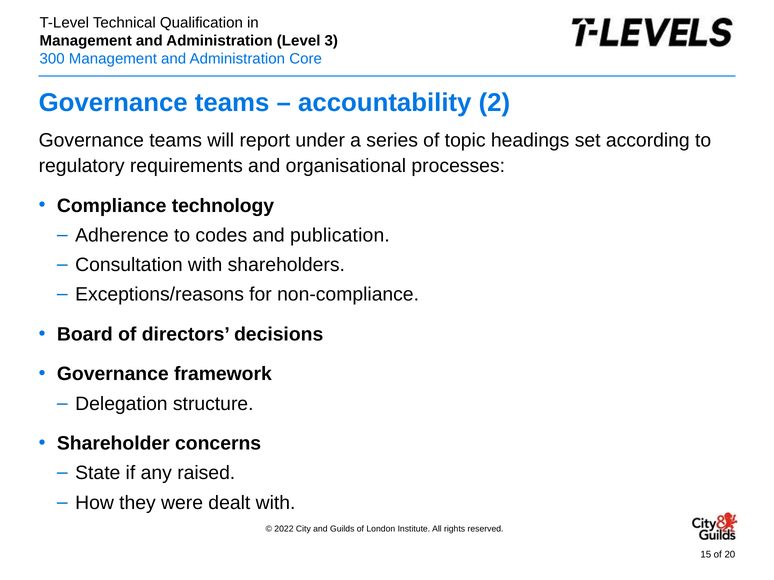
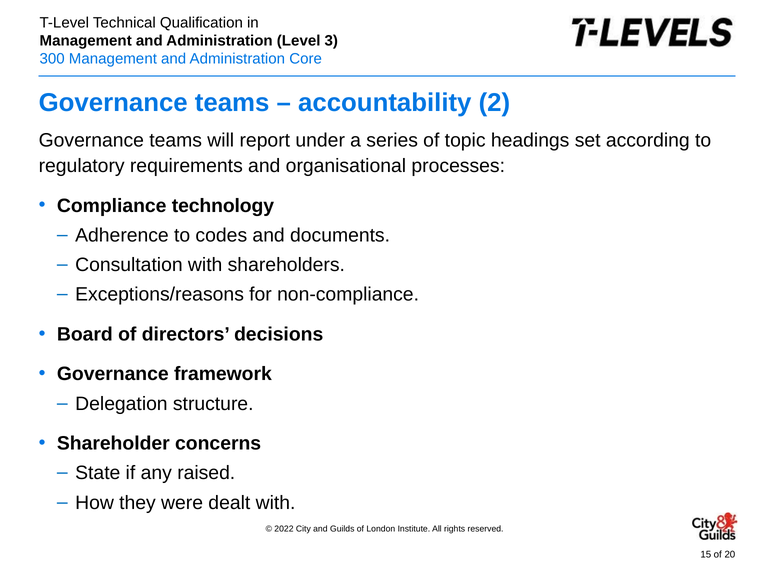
publication: publication -> documents
